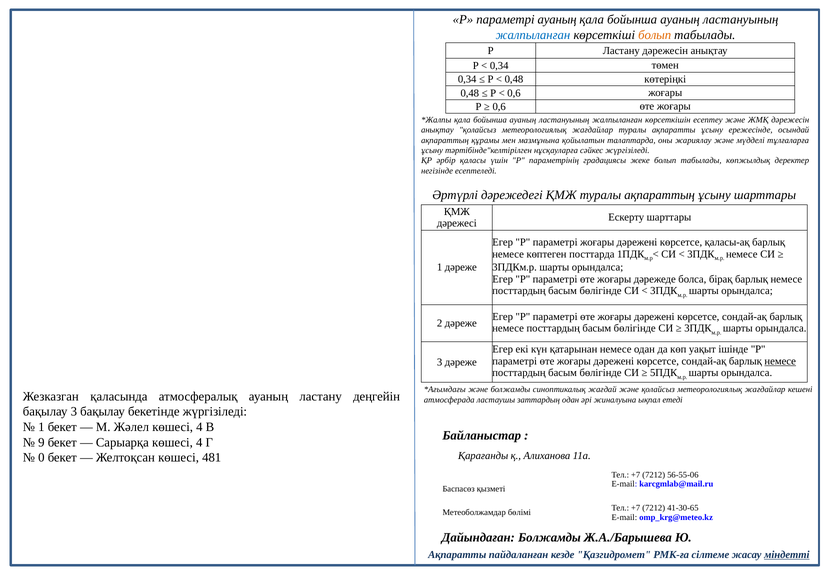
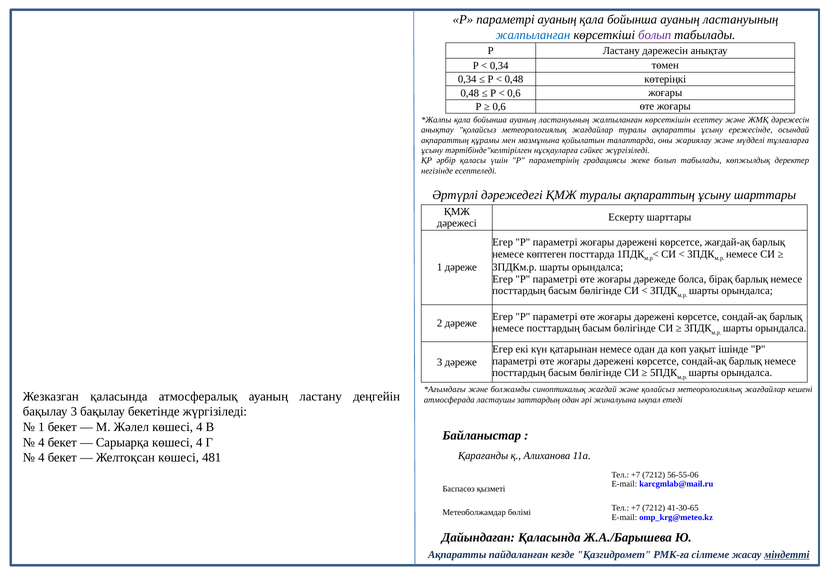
болып at (655, 35) colour: orange -> purple
қаласы-ақ: қаласы-ақ -> жағдай-ақ
немесе at (780, 361) underline: present -> none
9 at (41, 442): 9 -> 4
0 at (41, 457): 0 -> 4
Дайындаған Болжамды: Болжамды -> Қаласында
